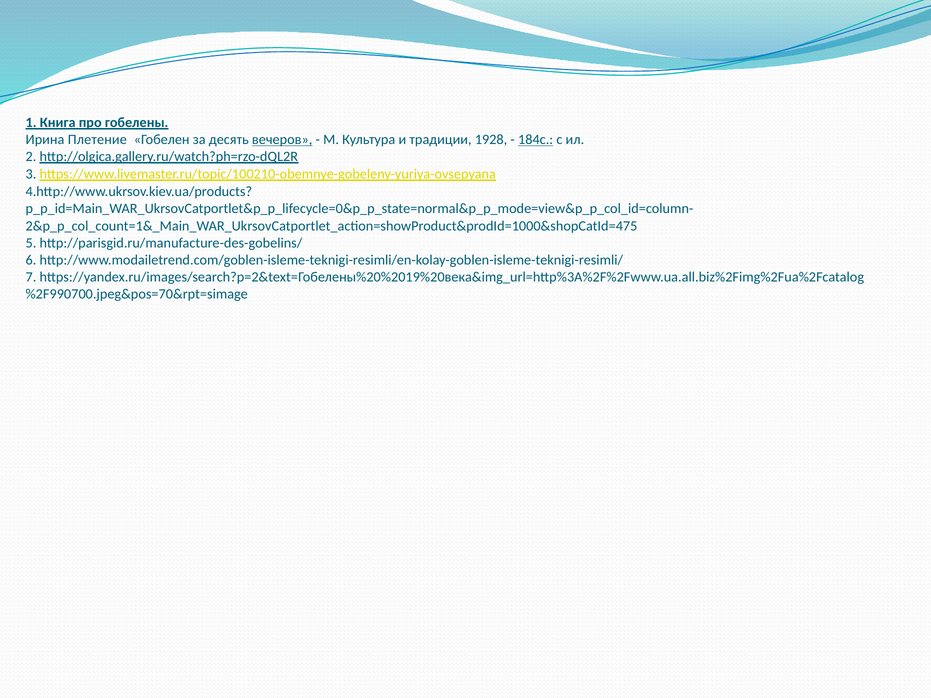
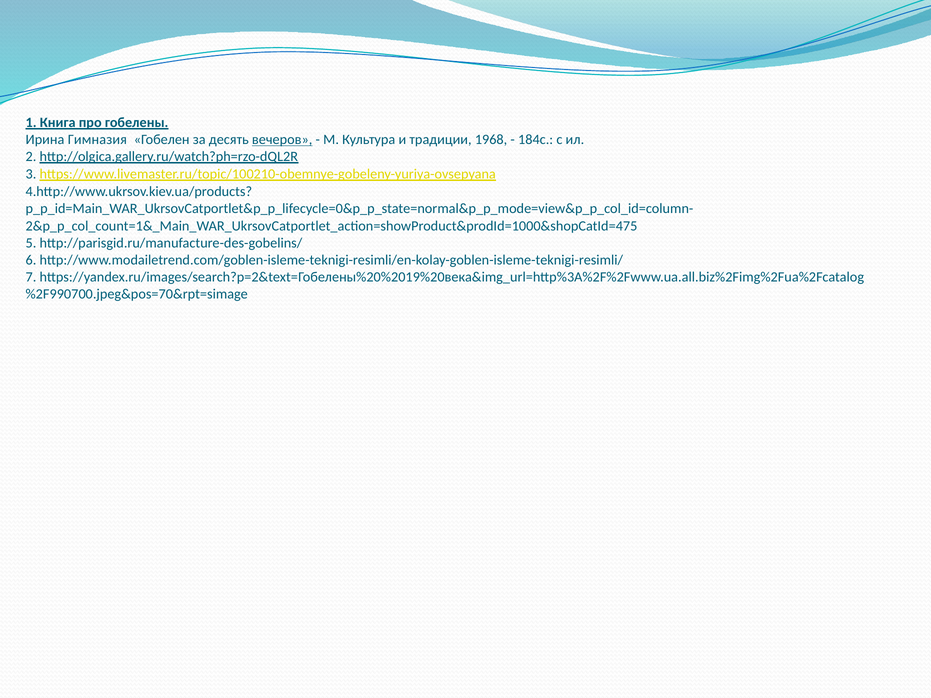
Плетение: Плетение -> Гимназия
1928: 1928 -> 1968
184с underline: present -> none
